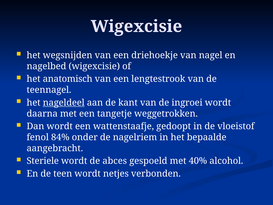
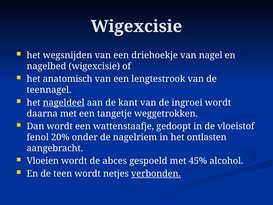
84%: 84% -> 20%
bepaalde: bepaalde -> ontlasten
Steriele: Steriele -> Vloeien
40%: 40% -> 45%
verbonden underline: none -> present
